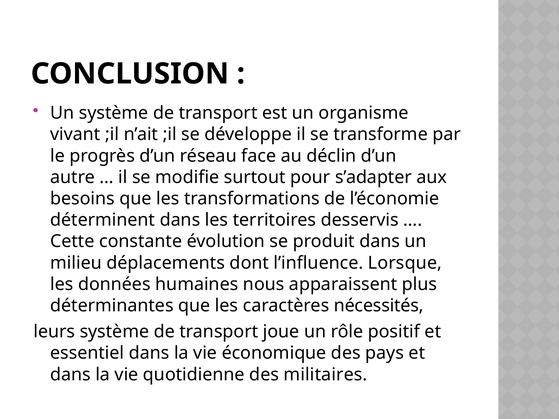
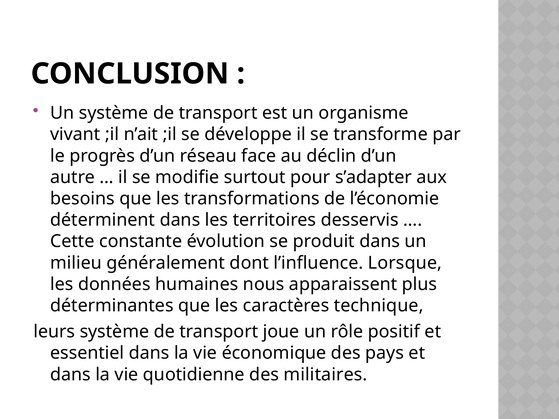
déplacements: déplacements -> généralement
nécessités: nécessités -> technique
